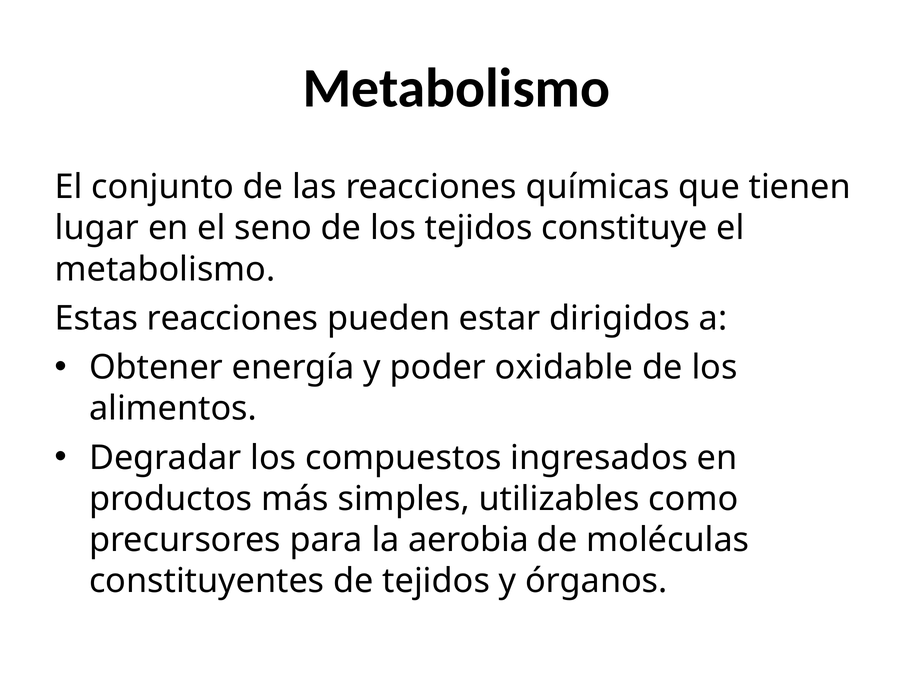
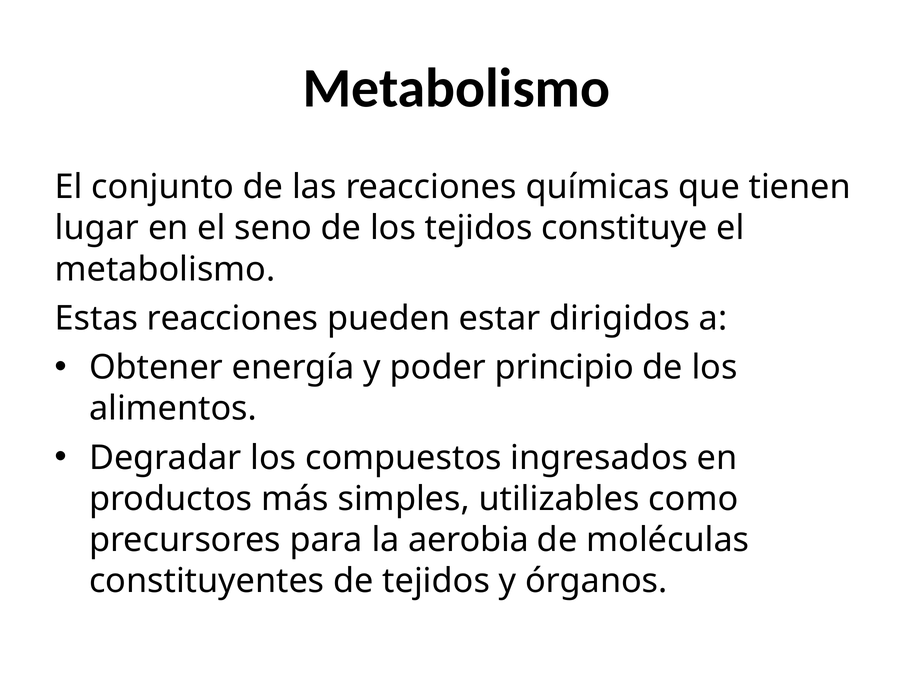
oxidable: oxidable -> principio
